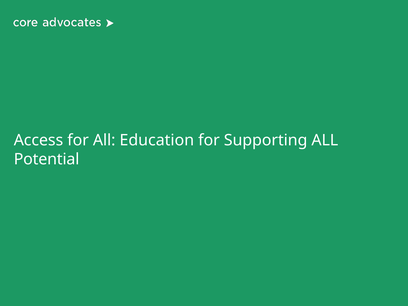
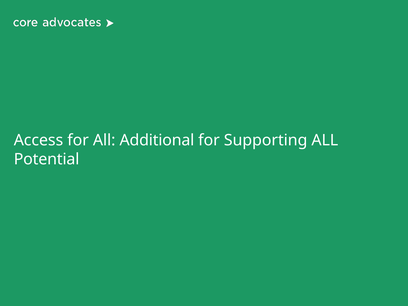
Education: Education -> Additional
